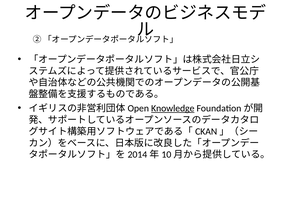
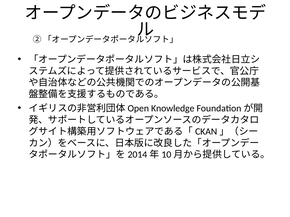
Knowledge underline: present -> none
